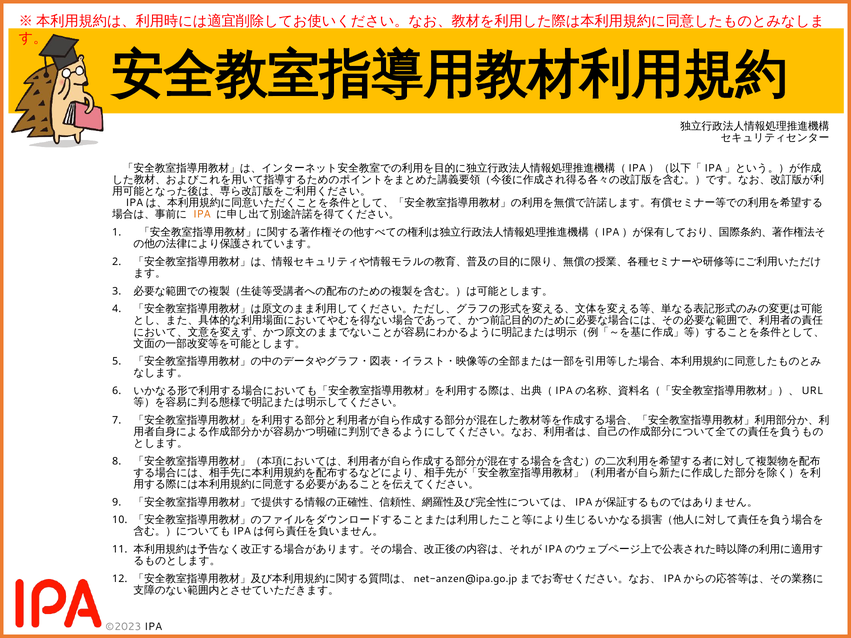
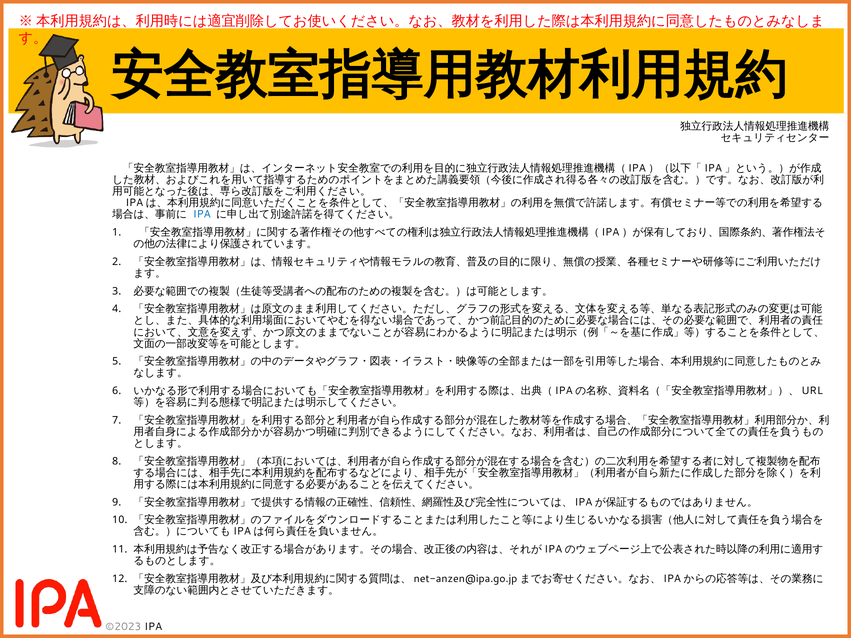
IPA at (202, 214) colour: orange -> blue
